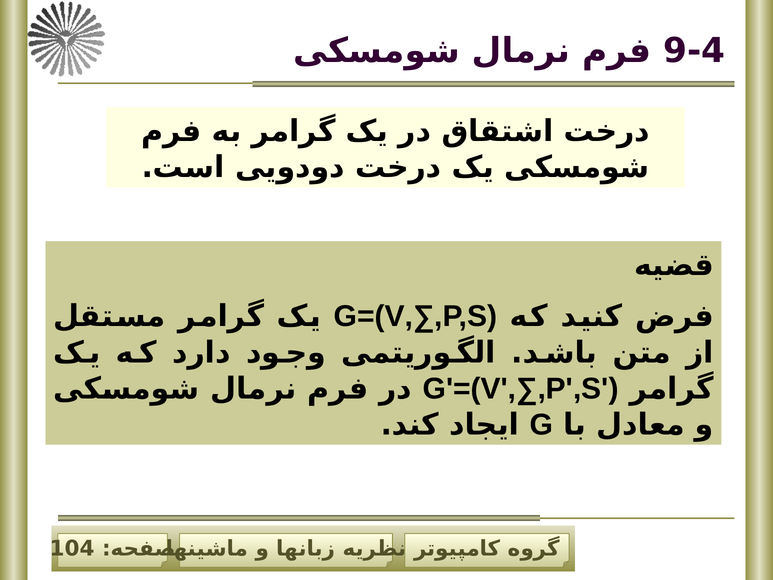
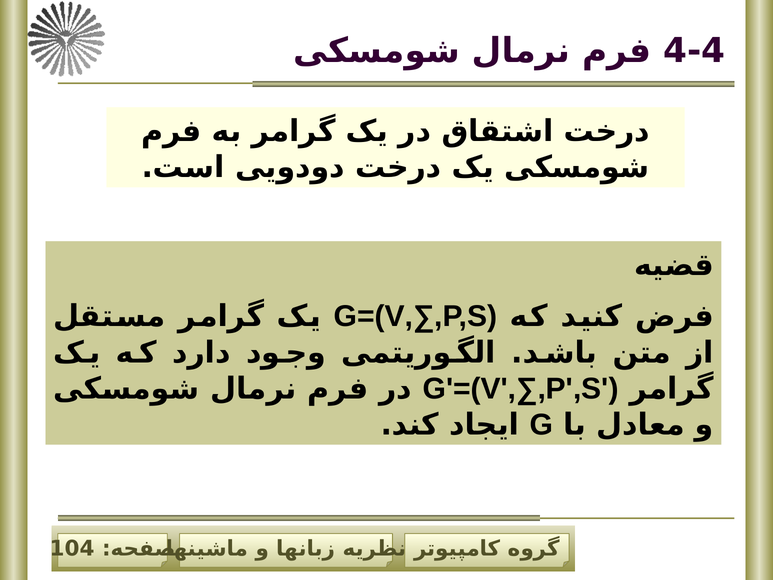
9-4: 9-4 -> 4-4
